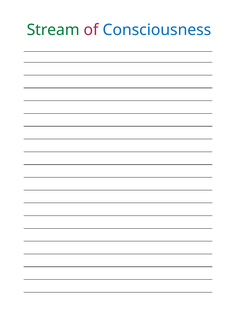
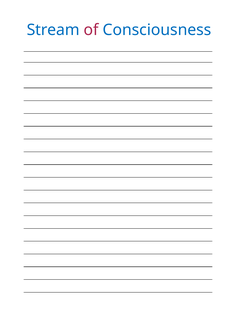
Stream colour: green -> blue
